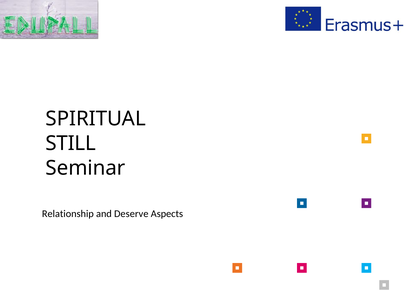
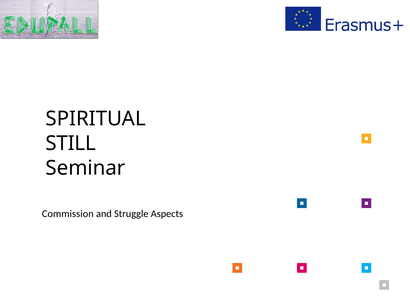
Relationship: Relationship -> Commission
Deserve: Deserve -> Struggle
